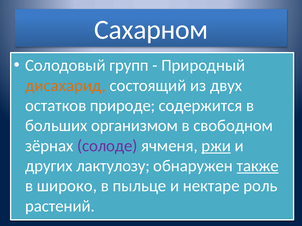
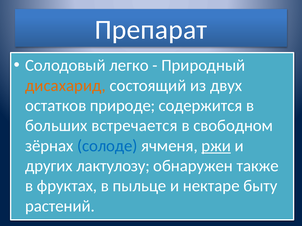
Сахарном: Сахарном -> Препарат
групп: групп -> легко
организмом: организмом -> встречается
солоде colour: purple -> blue
также underline: present -> none
широко: широко -> фруктах
роль: роль -> быту
